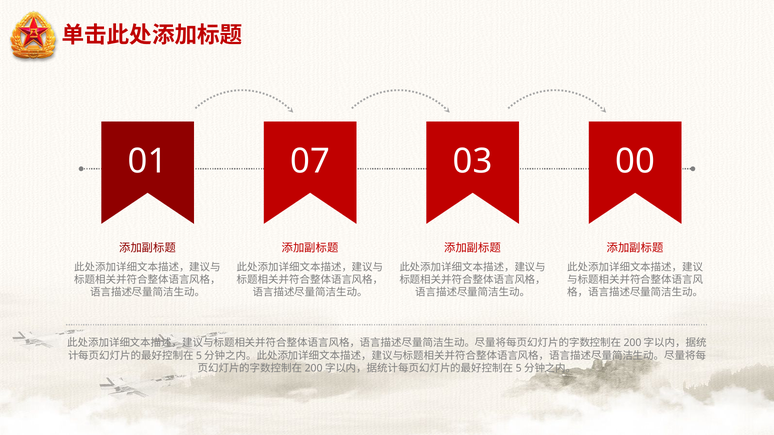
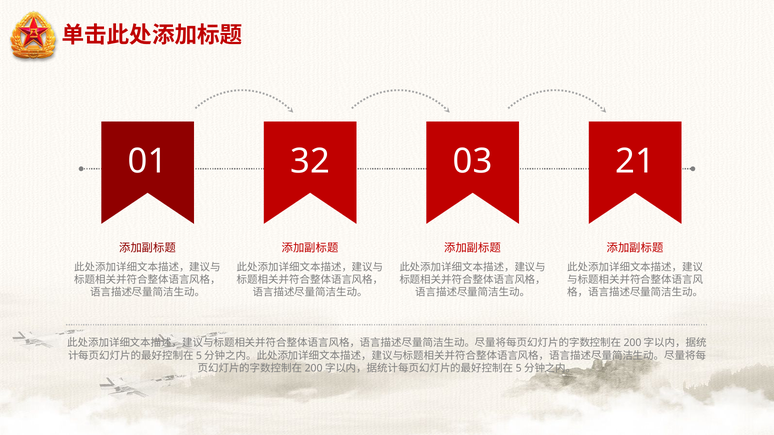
07: 07 -> 32
00: 00 -> 21
